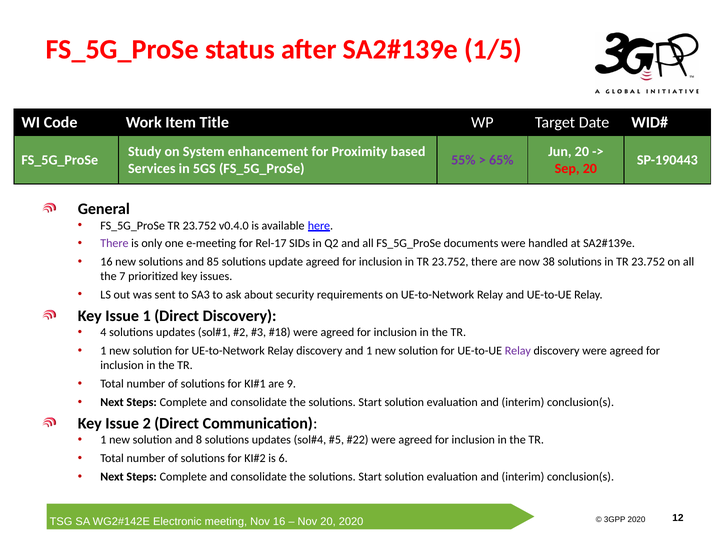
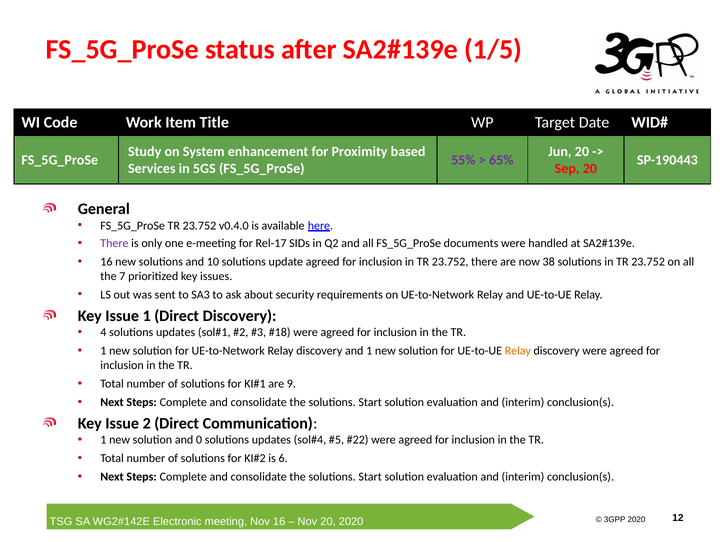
85: 85 -> 10
Relay at (518, 351) colour: purple -> orange
8: 8 -> 0
